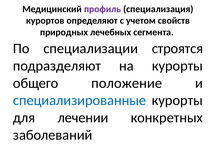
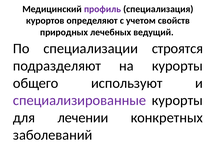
сегмента: сегмента -> ведущий
положение: положение -> используют
специализированные colour: blue -> purple
